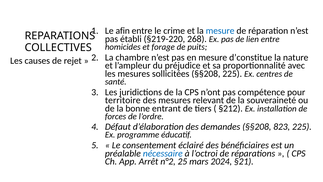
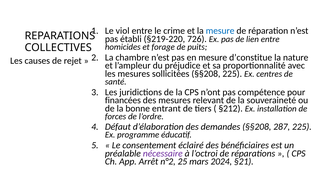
afin: afin -> viol
268: 268 -> 726
territoire: territoire -> financées
823: 823 -> 287
nécessaire colour: blue -> purple
